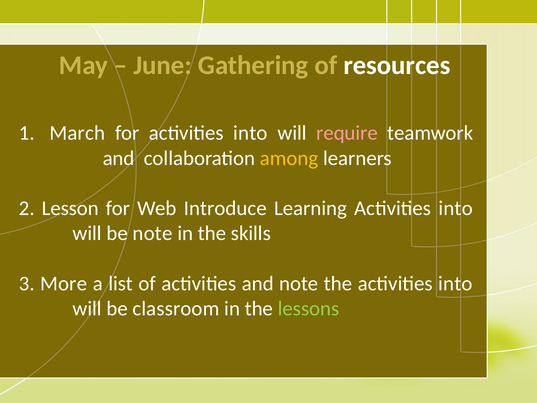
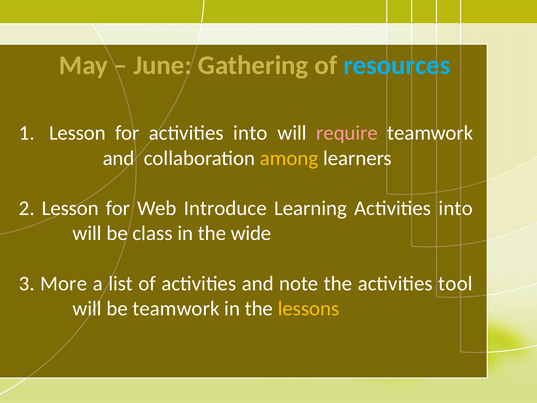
resources colour: white -> light blue
March at (77, 133): March -> Lesson
be note: note -> class
skills: skills -> wide
the activities into: into -> tool
be classroom: classroom -> teamwork
lessons colour: light green -> yellow
